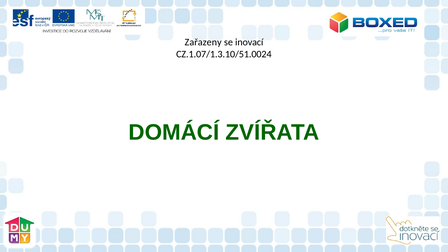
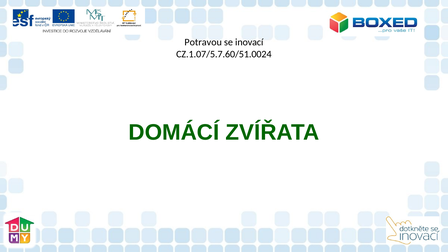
Zařazeny: Zařazeny -> Potravou
CZ.1.07/1.3.10/51.0024: CZ.1.07/1.3.10/51.0024 -> CZ.1.07/5.7.60/51.0024
